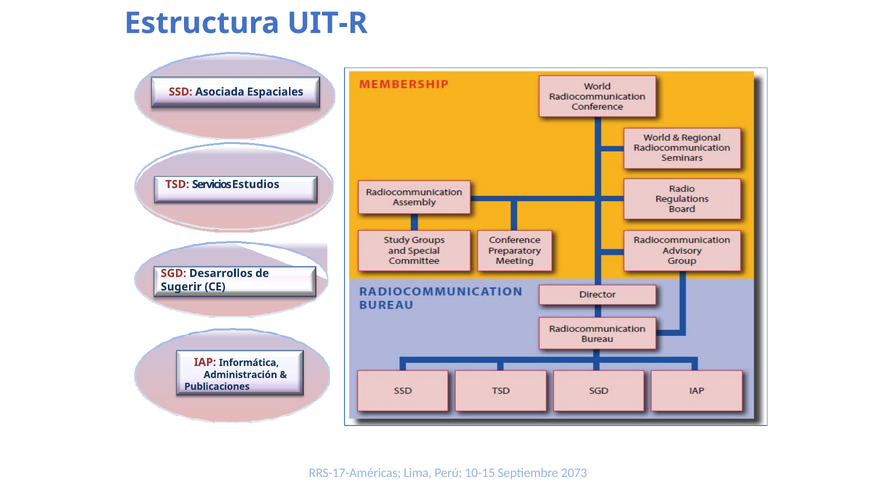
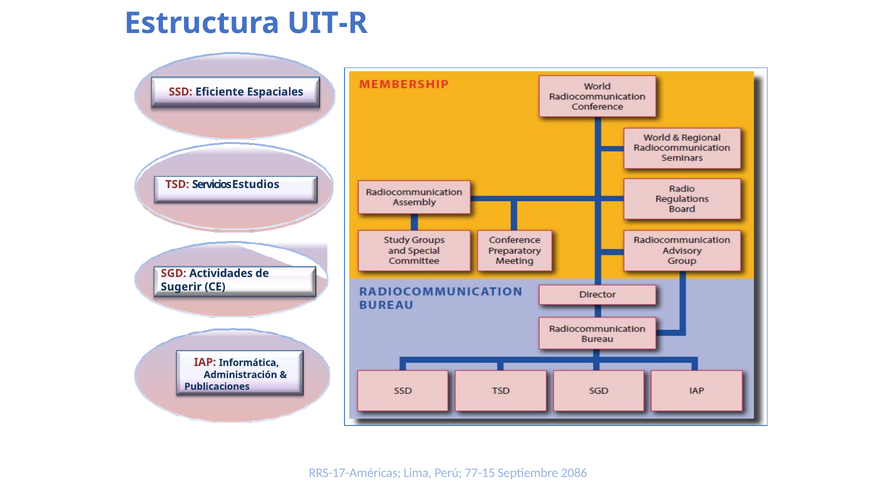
Asociada: Asociada -> Eficiente
Desarrollos: Desarrollos -> Actividades
10-15: 10-15 -> 77-15
2073: 2073 -> 2086
